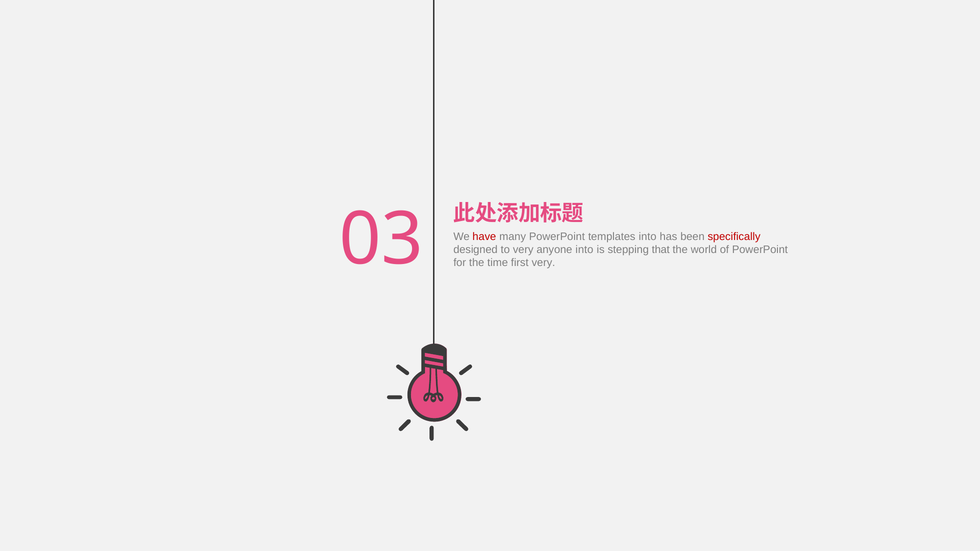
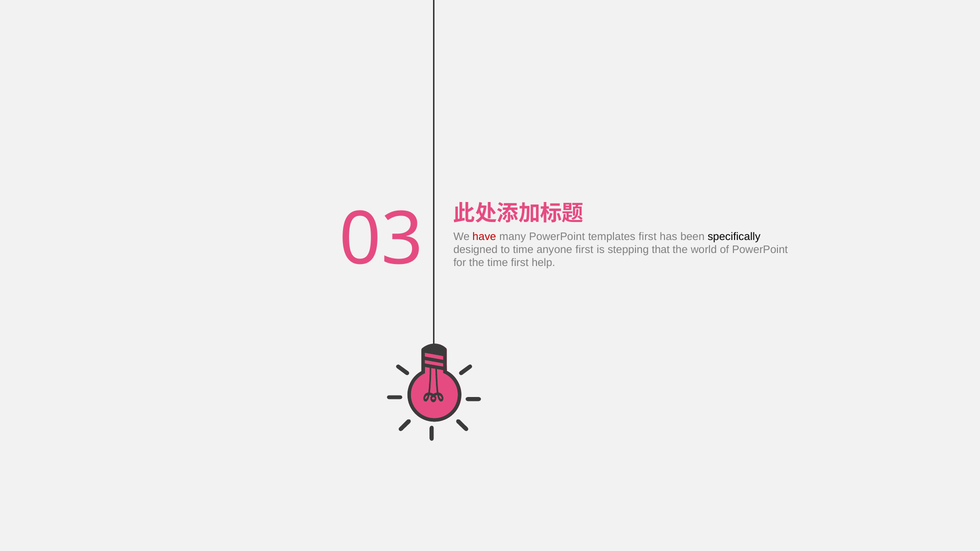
templates into: into -> first
specifically colour: red -> black
to very: very -> time
anyone into: into -> first
first very: very -> help
